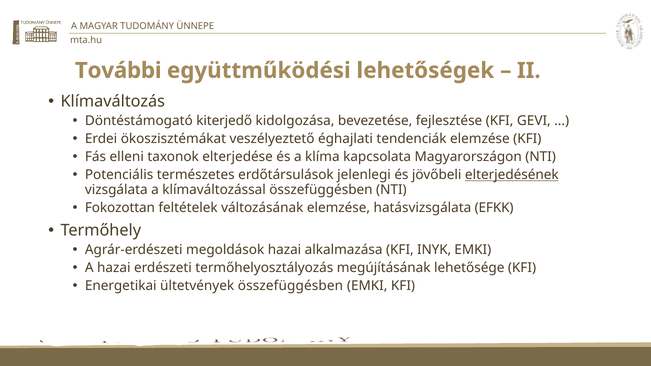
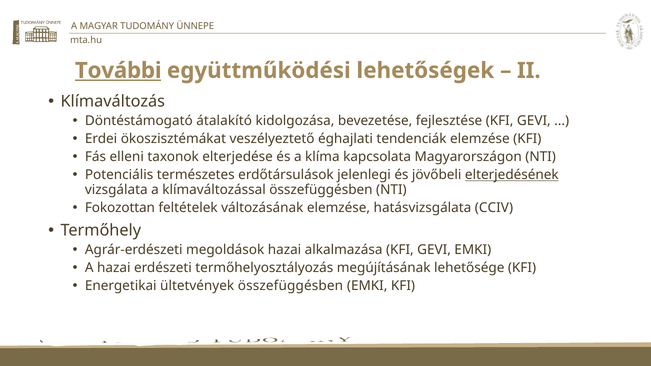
További underline: none -> present
kiterjedő: kiterjedő -> átalakító
EFKK: EFKK -> CCIV
alkalmazása KFI INYK: INYK -> GEVI
